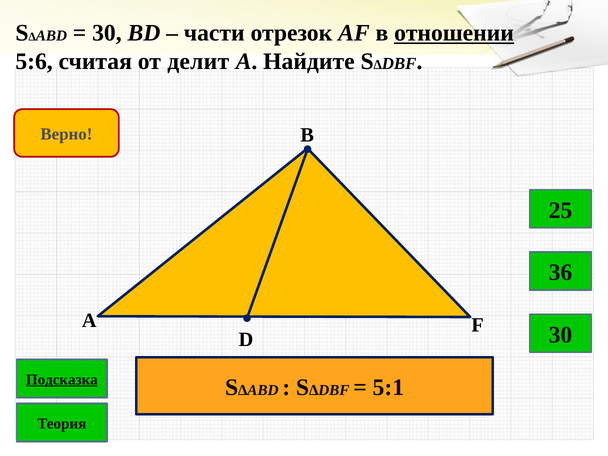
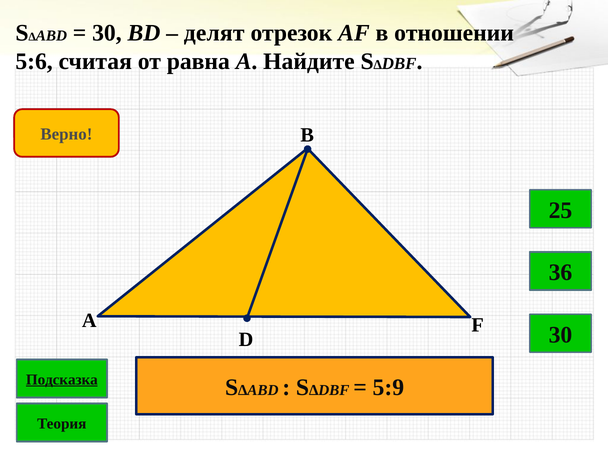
части: части -> делят
отношении underline: present -> none
делит: делит -> равна
5:1: 5:1 -> 5:9
